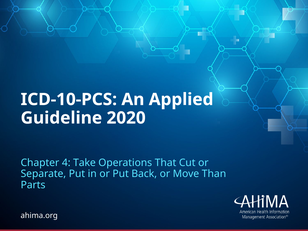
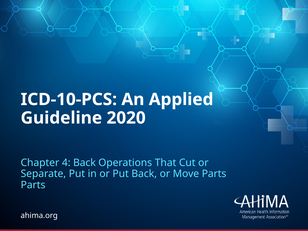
4 Take: Take -> Back
Move Than: Than -> Parts
